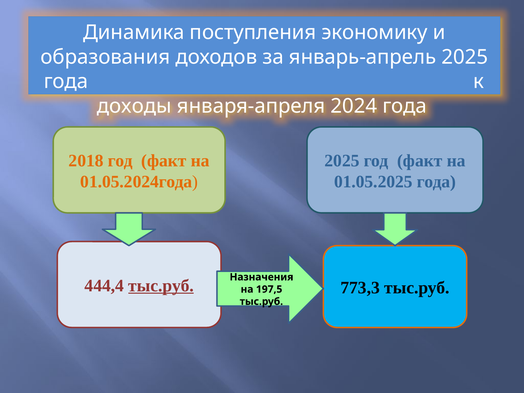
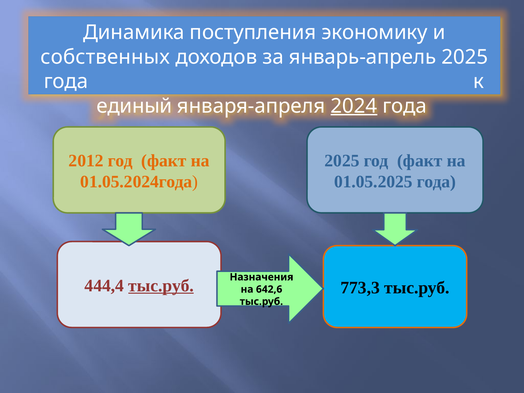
образования: образования -> собственных
доходы: доходы -> единый
2024 underline: none -> present
2018: 2018 -> 2012
197,5: 197,5 -> 642,6
